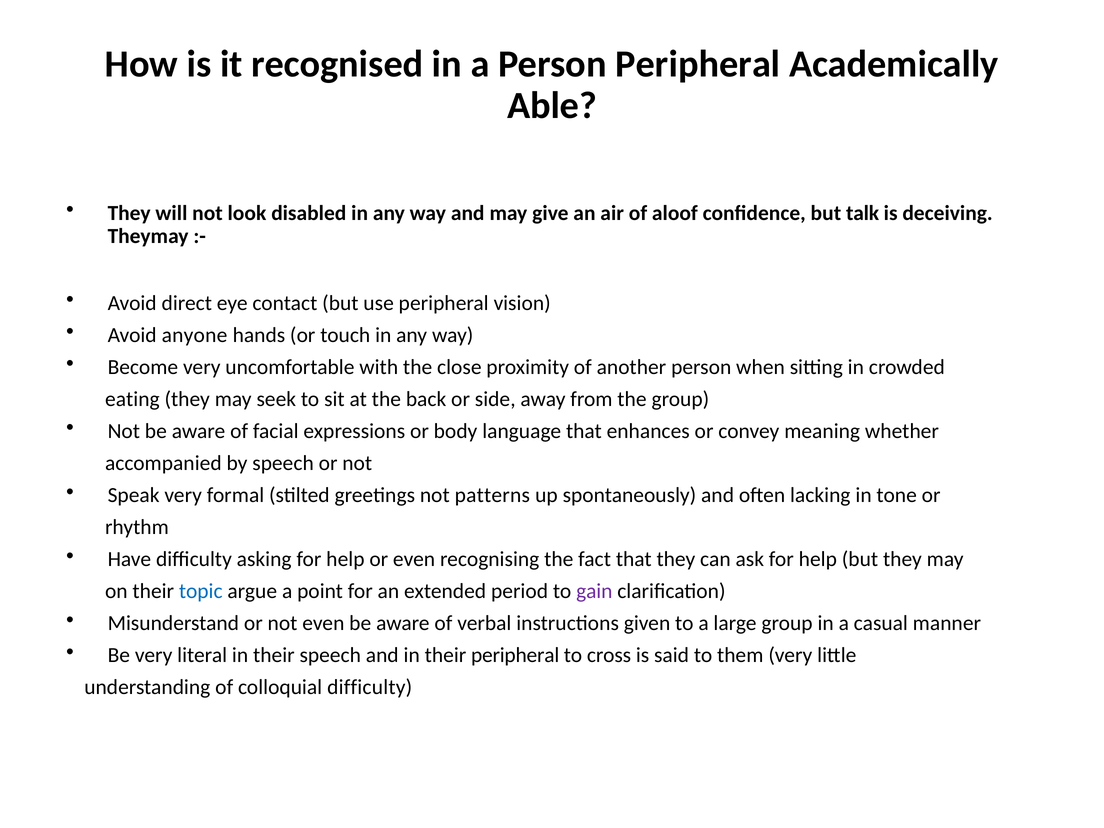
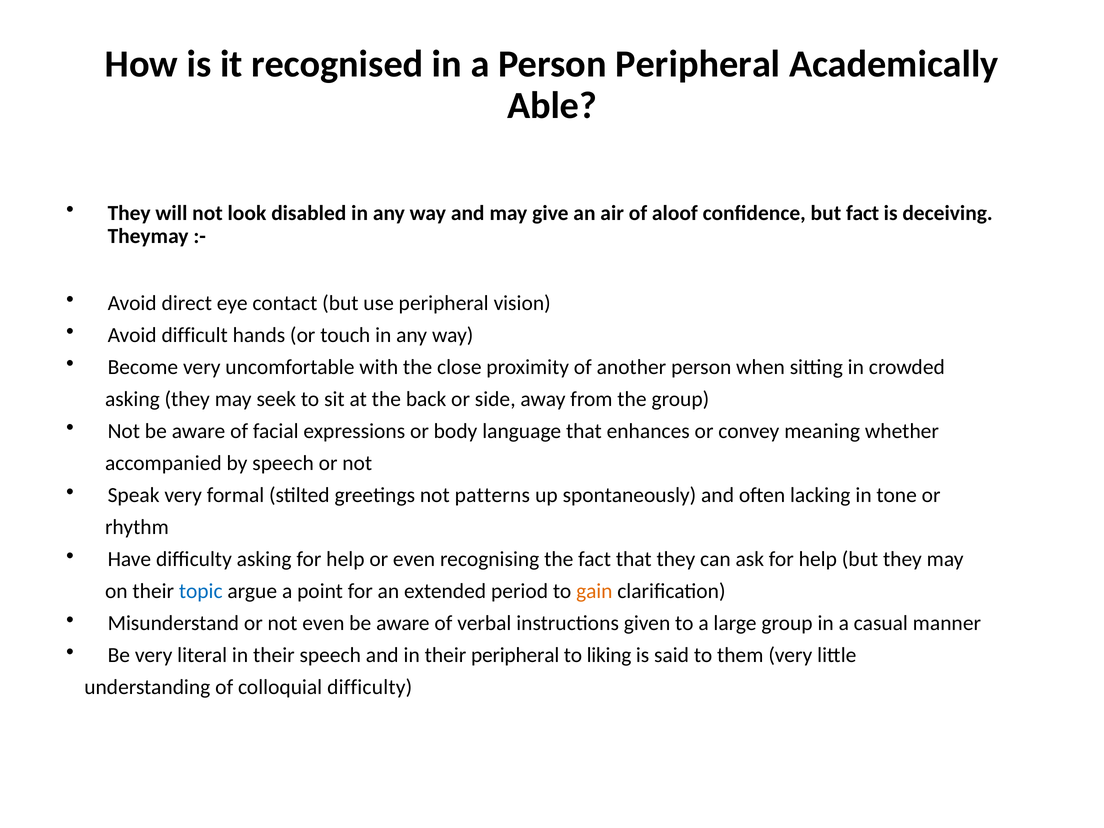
but talk: talk -> fact
anyone: anyone -> difficult
eating at (132, 399): eating -> asking
gain colour: purple -> orange
cross: cross -> liking
